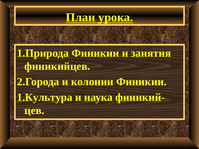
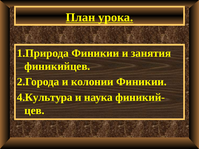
1.Культура: 1.Культура -> 4.Культура
